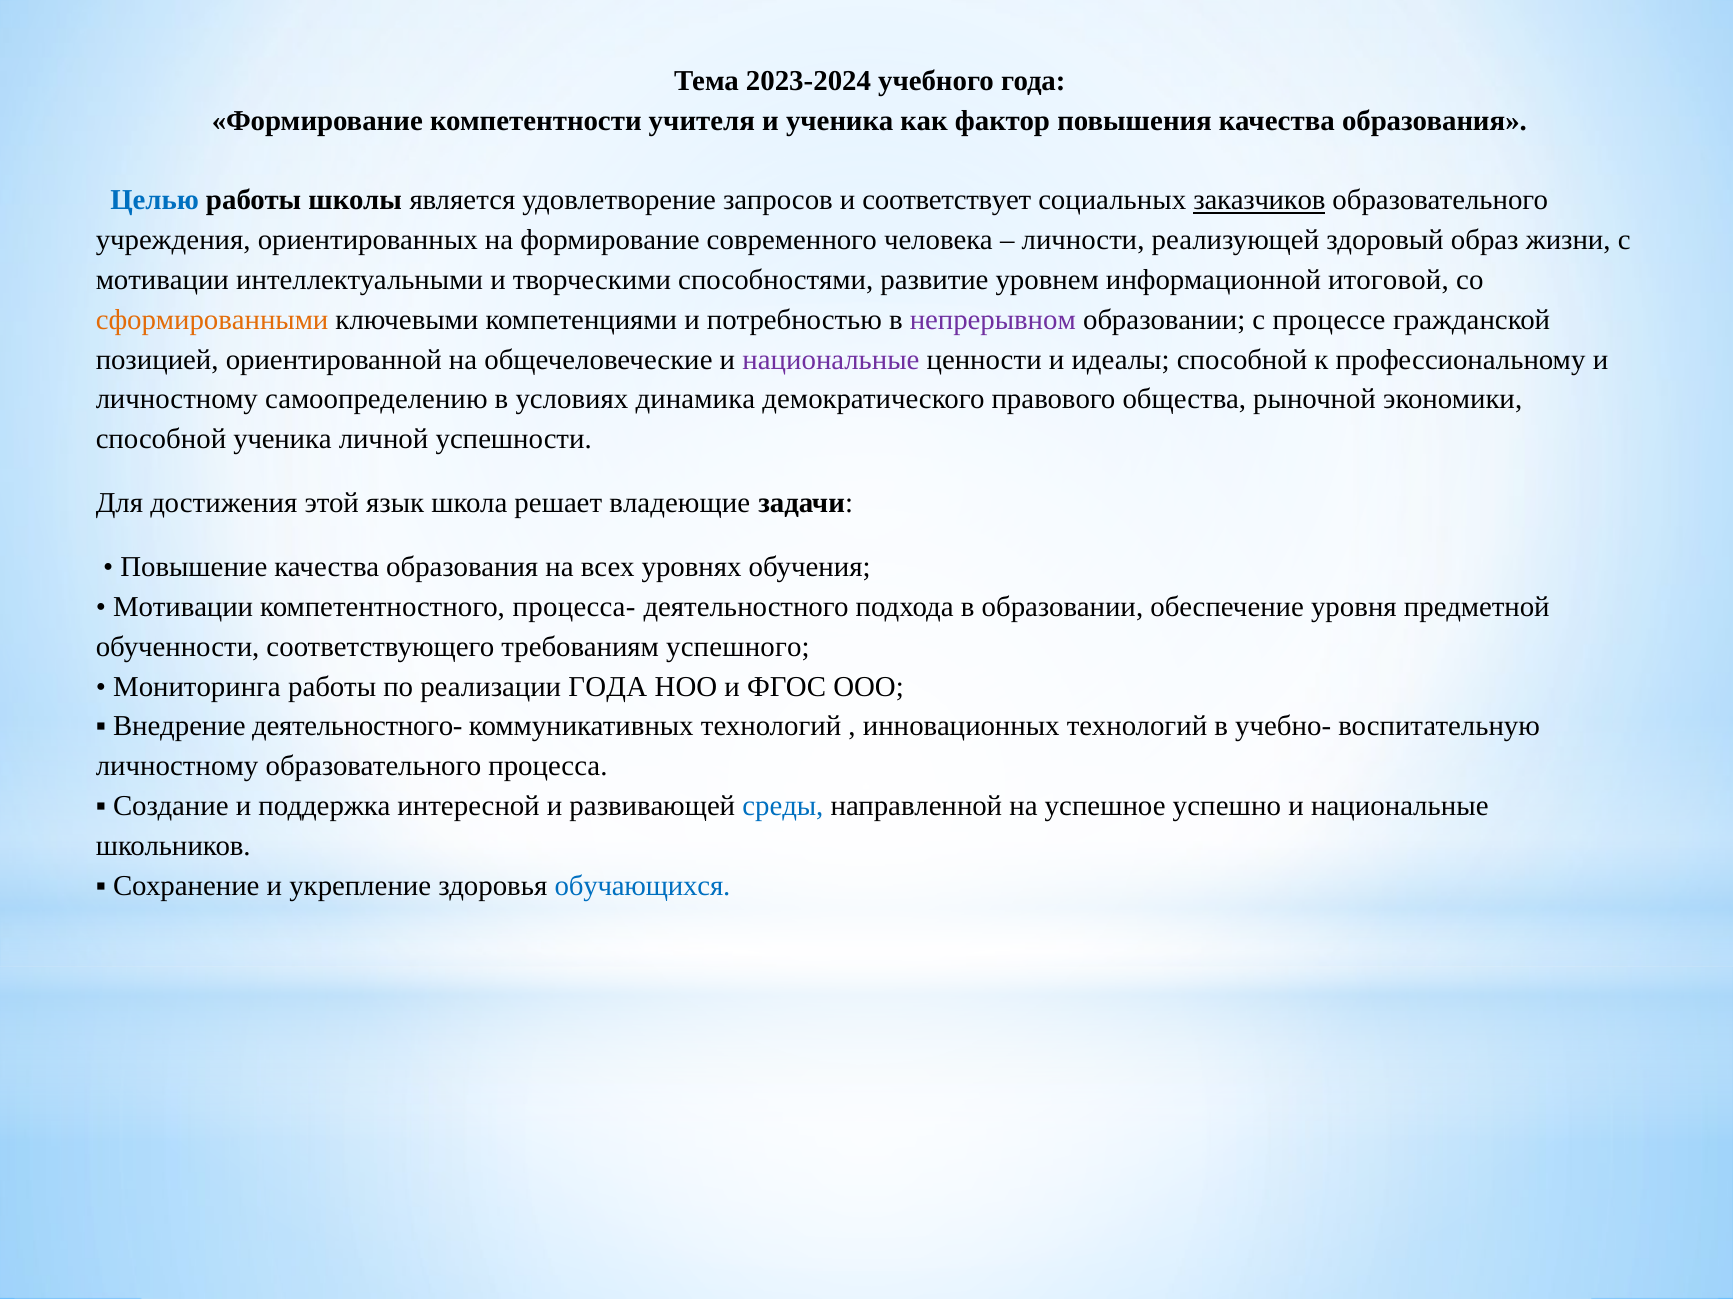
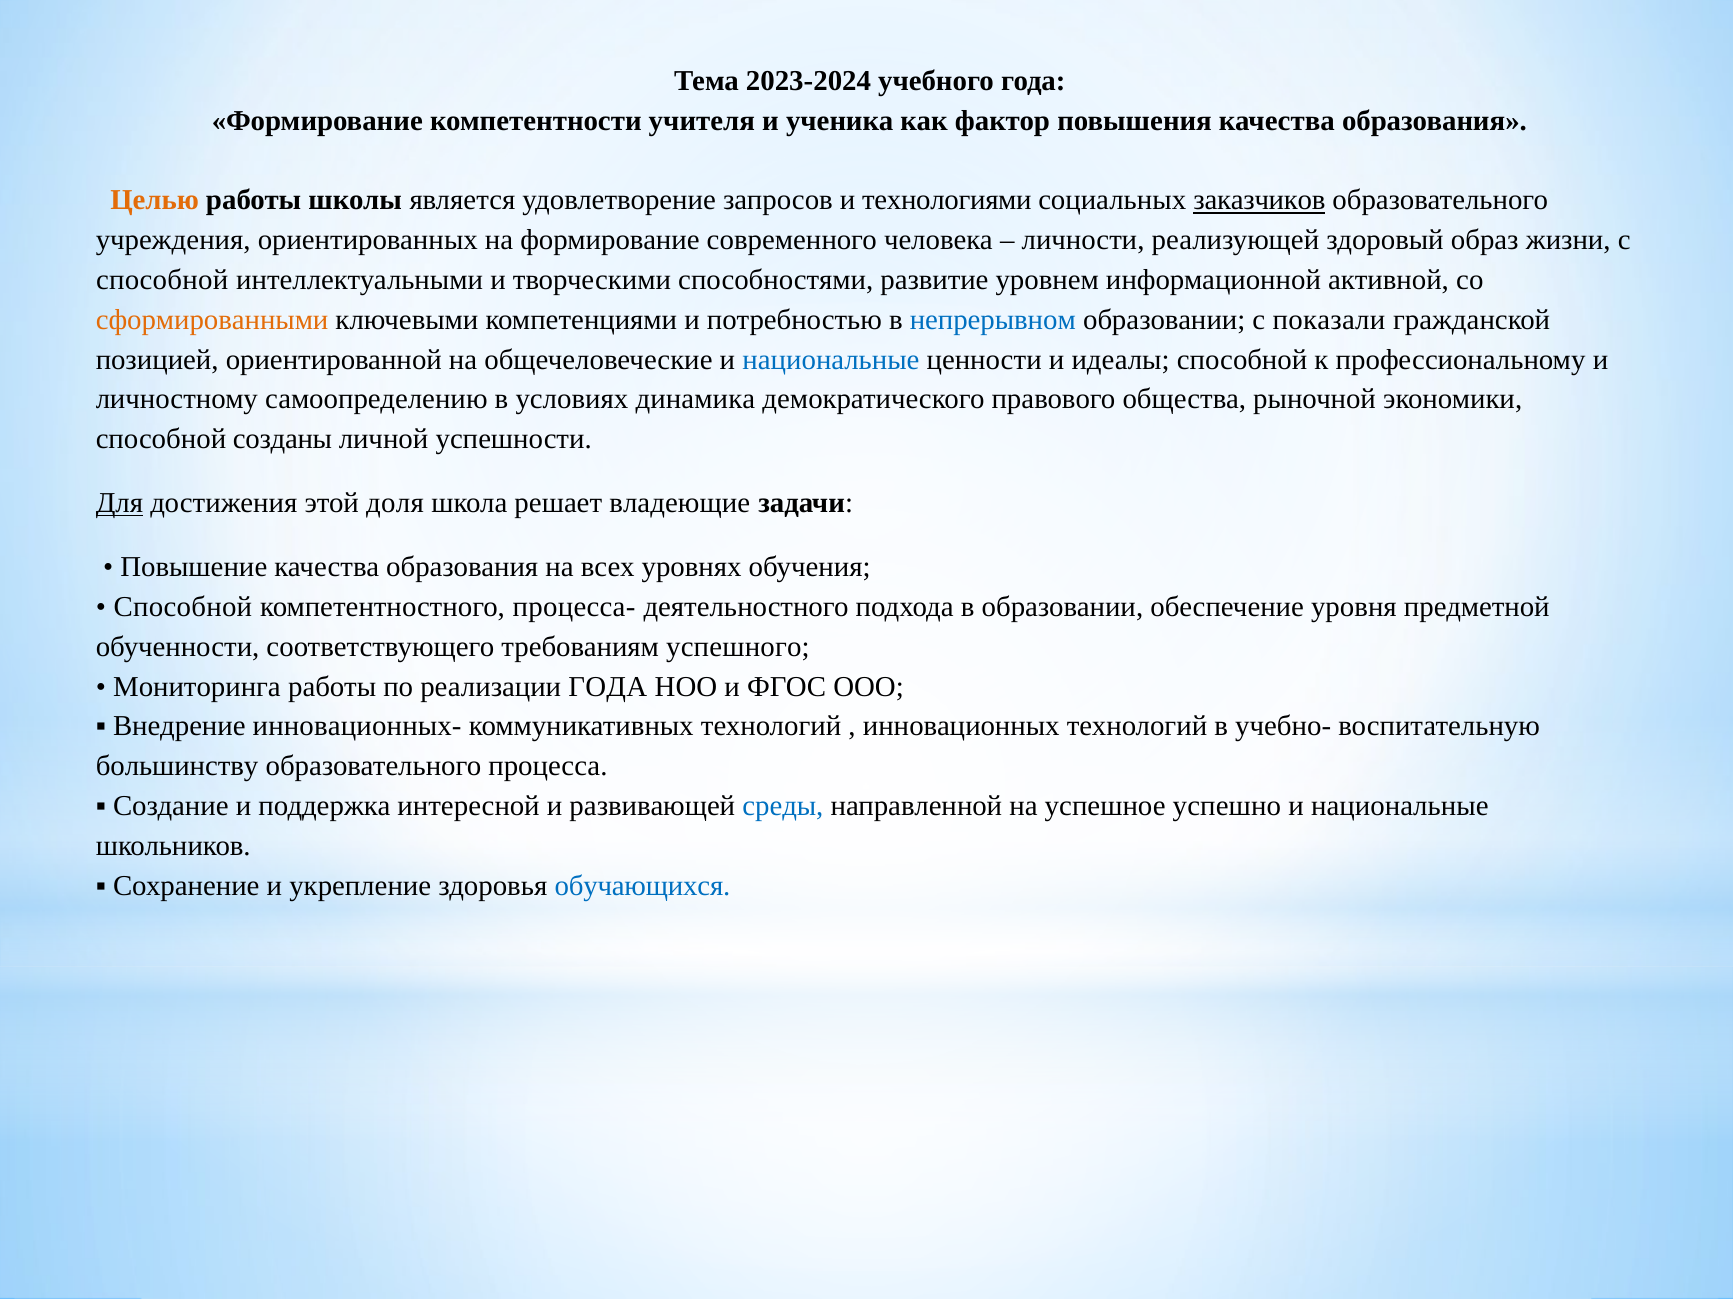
Целью colour: blue -> orange
соответствует: соответствует -> технологиями
мотивации at (162, 280): мотивации -> способной
итоговой: итоговой -> активной
непрерывном colour: purple -> blue
процессе: процессе -> показали
национальные at (831, 360) colour: purple -> blue
способной ученика: ученика -> созданы
Для underline: none -> present
язык: язык -> доля
Мотивации at (183, 607): Мотивации -> Способной
деятельностного-: деятельностного- -> инновационных-
личностному at (177, 767): личностному -> большинству
